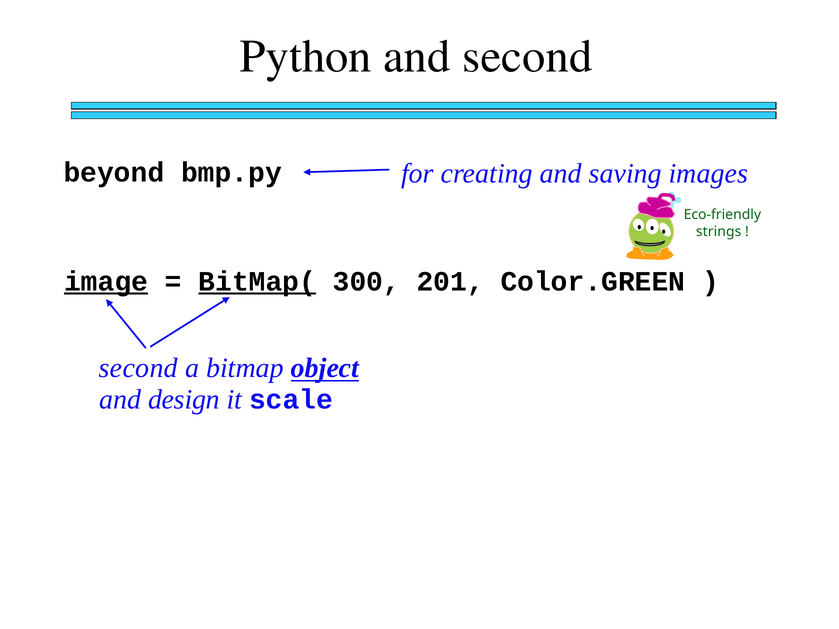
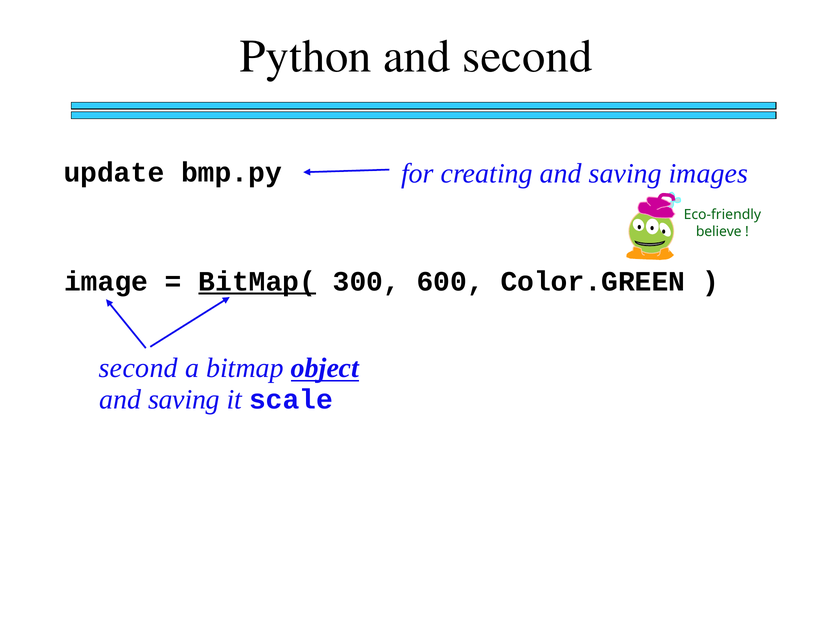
beyond: beyond -> update
strings: strings -> believe
image underline: present -> none
201: 201 -> 600
design at (184, 400): design -> saving
